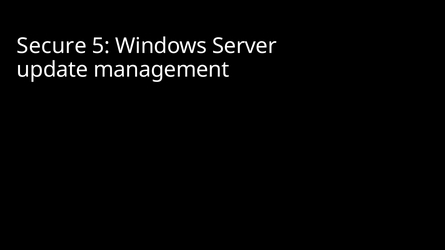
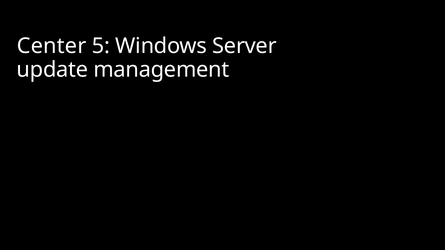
Secure: Secure -> Center
